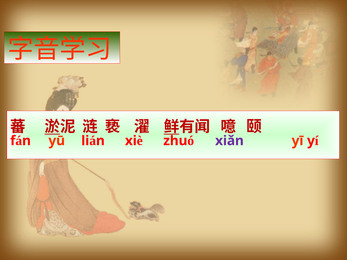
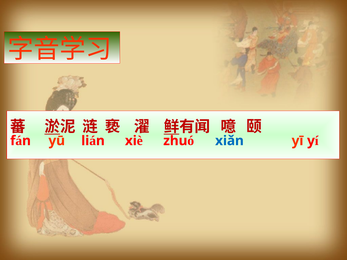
xiǎn colour: purple -> blue
